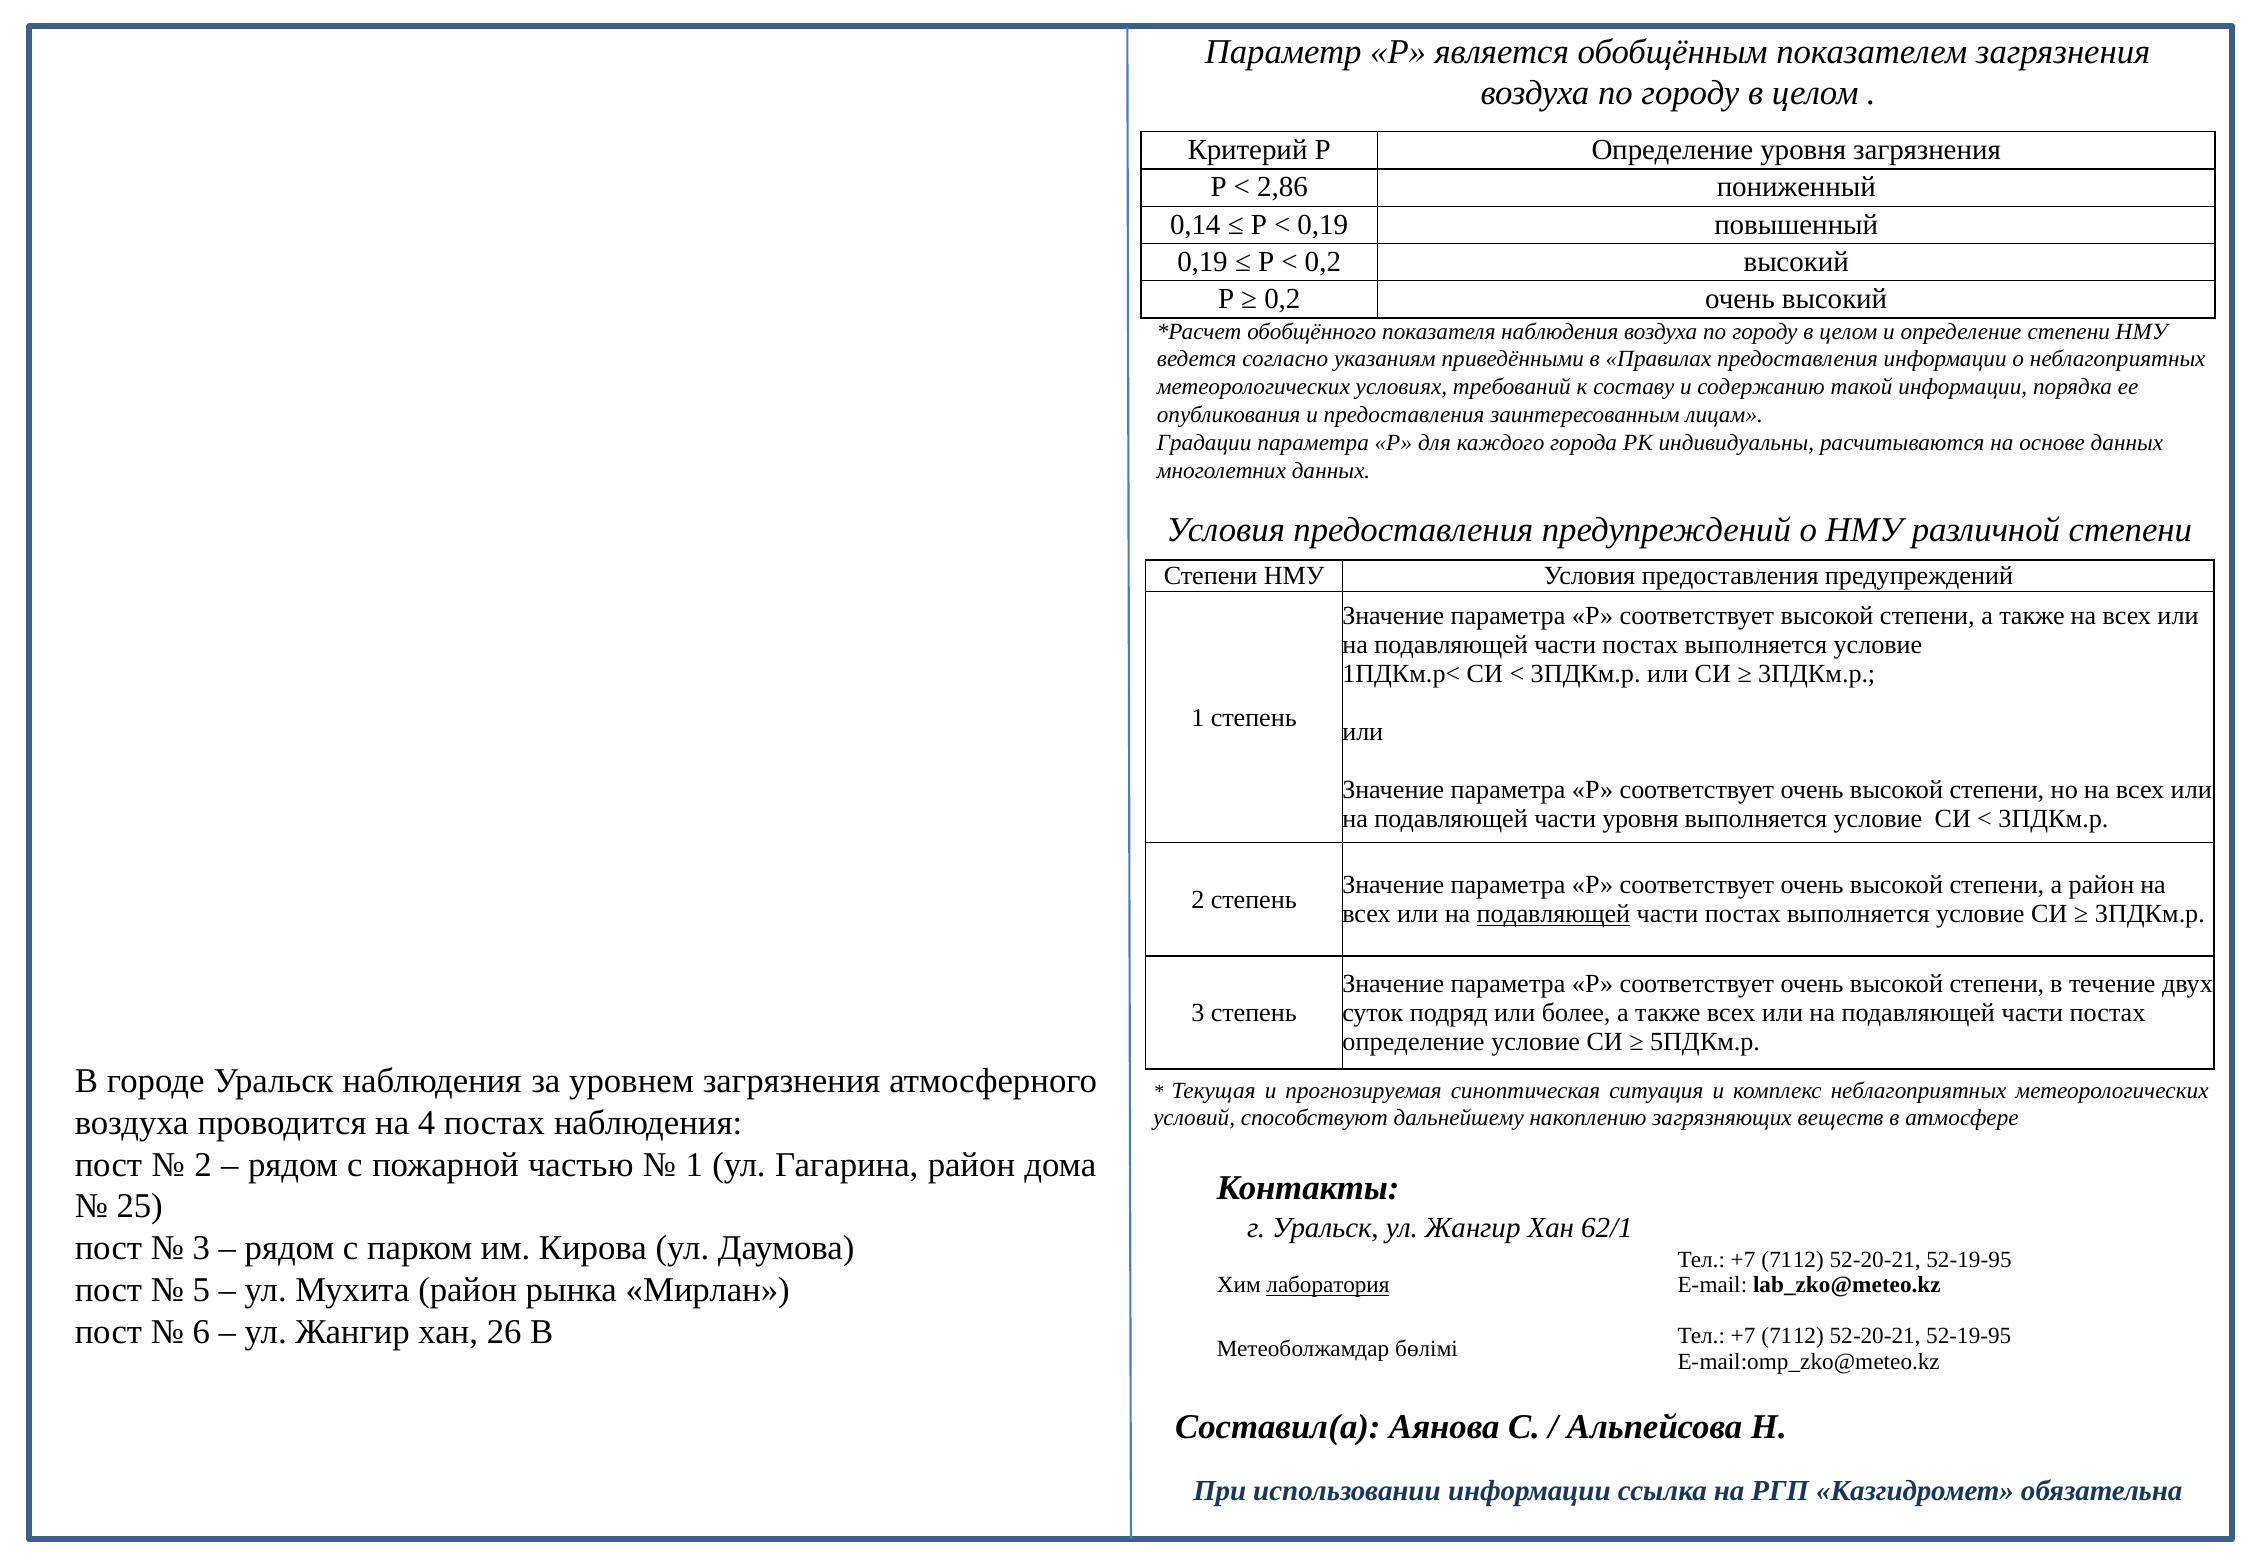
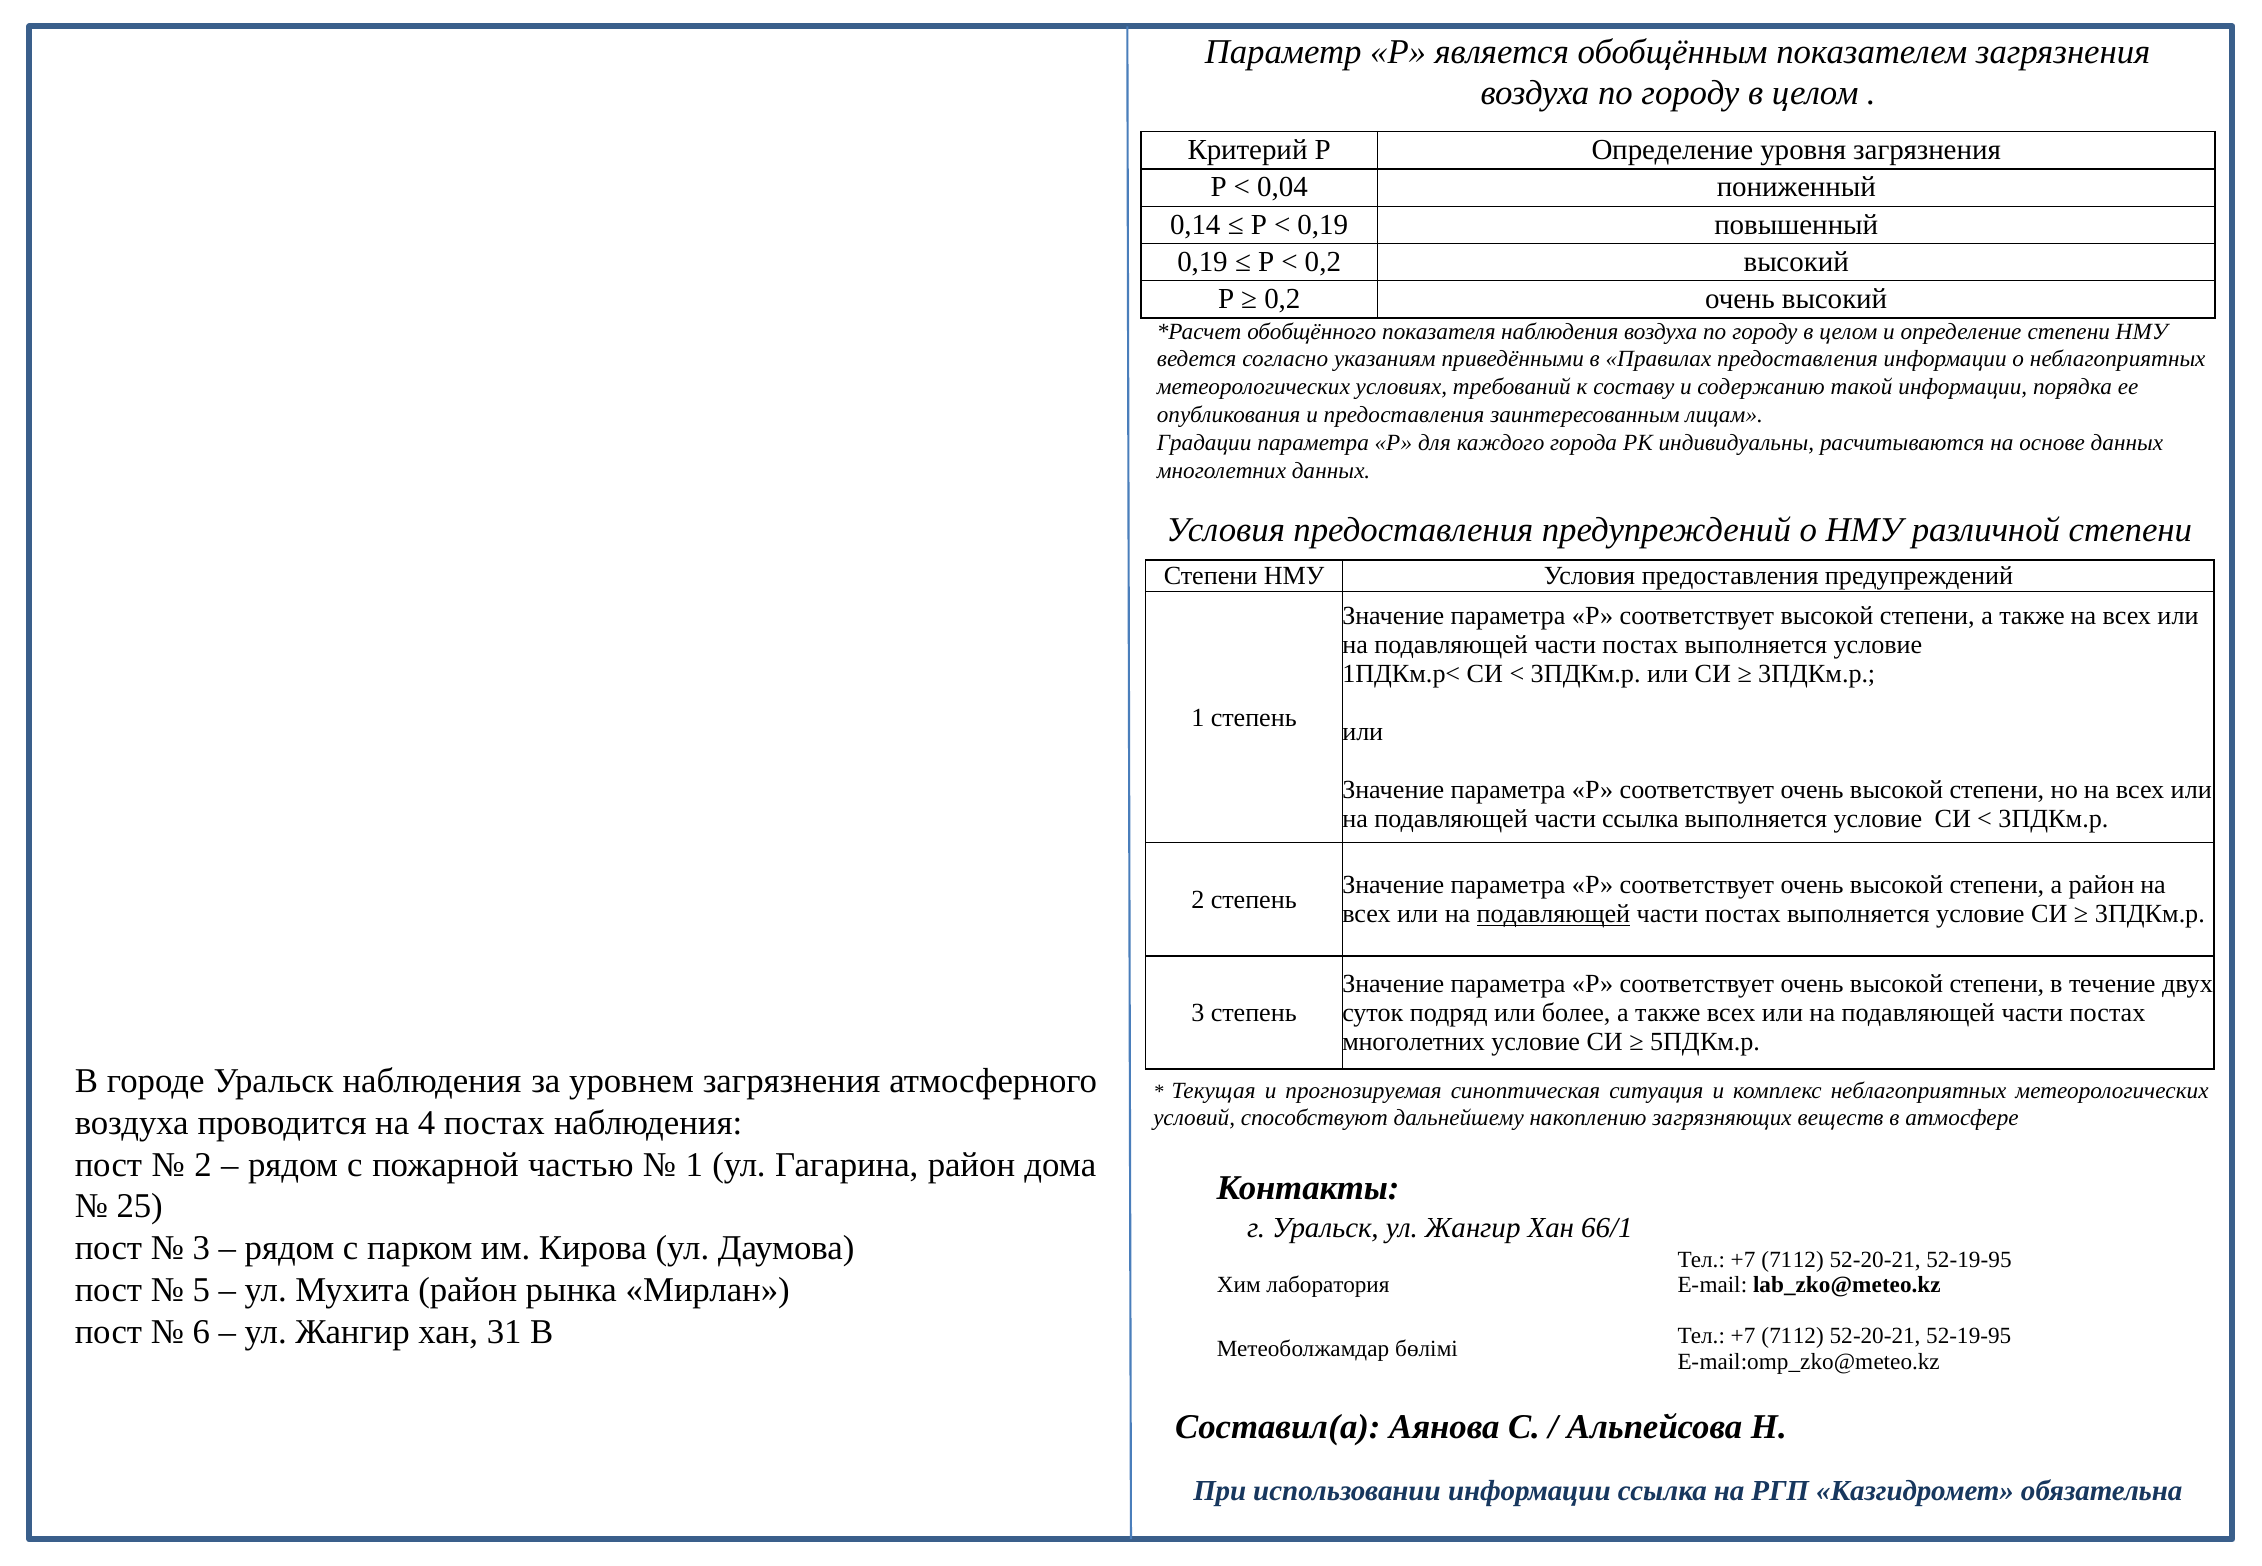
2,86: 2,86 -> 0,04
части уровня: уровня -> ссылка
определение at (1413, 1042): определение -> многолетних
62/1: 62/1 -> 66/1
лаборатория underline: present -> none
26: 26 -> 31
